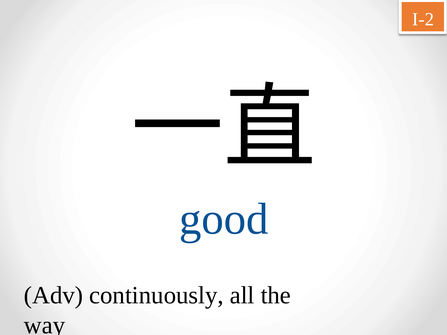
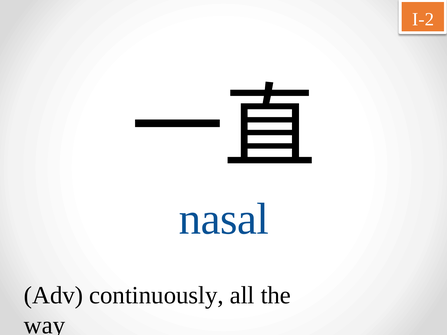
good: good -> nasal
